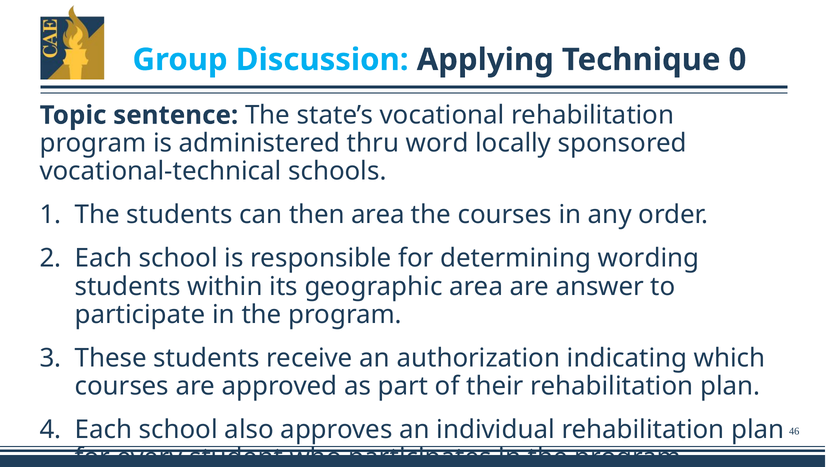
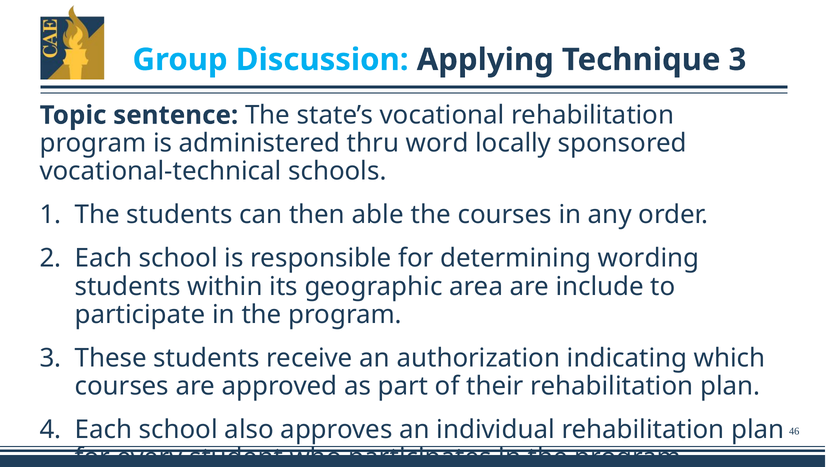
Technique 0: 0 -> 3
then area: area -> able
answer: answer -> include
